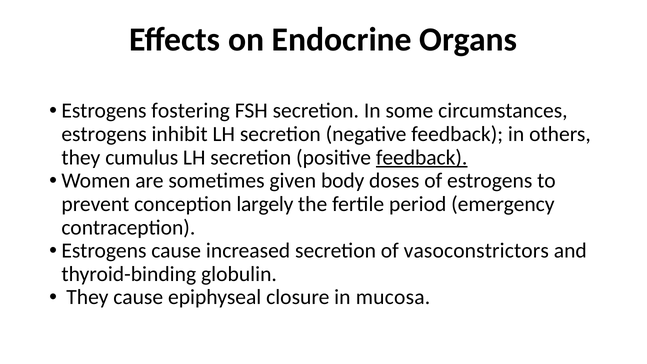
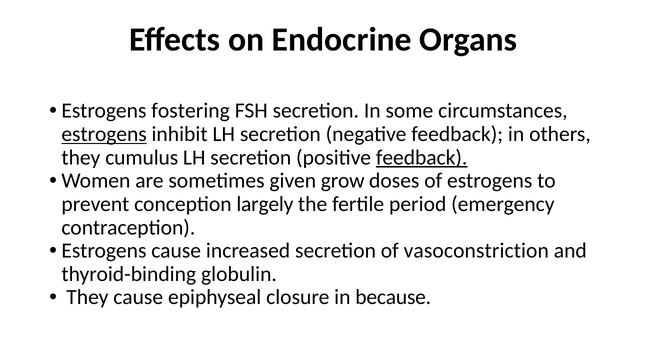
estrogens at (104, 134) underline: none -> present
body: body -> grow
vasoconstrictors: vasoconstrictors -> vasoconstriction
mucosa: mucosa -> because
